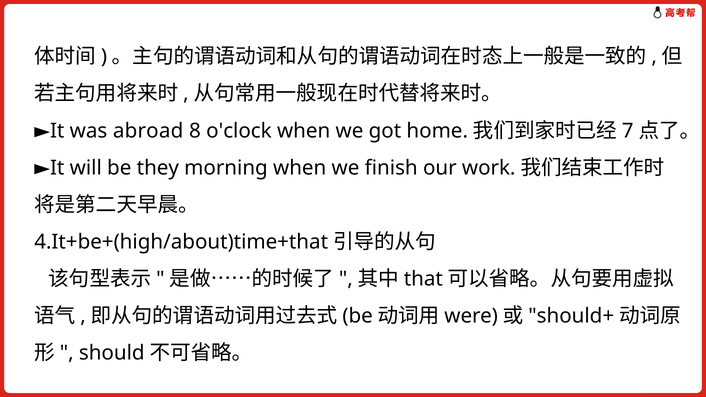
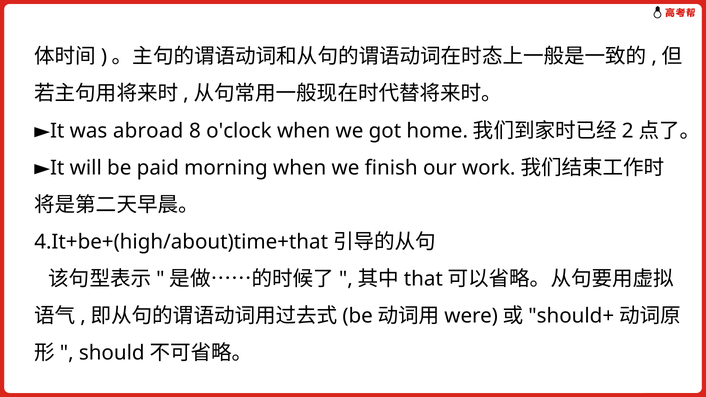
7: 7 -> 2
they: they -> paid
